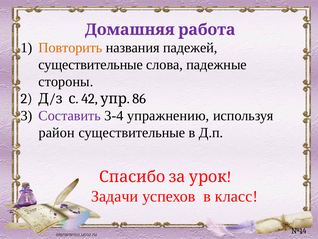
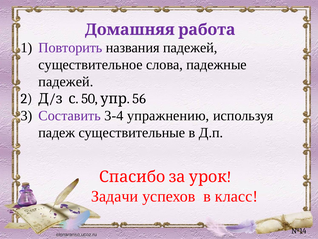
Повторить colour: orange -> purple
существительные at (91, 64): существительные -> существительное
стороны at (66, 81): стороны -> падежей
42: 42 -> 50
86: 86 -> 56
район: район -> падеж
